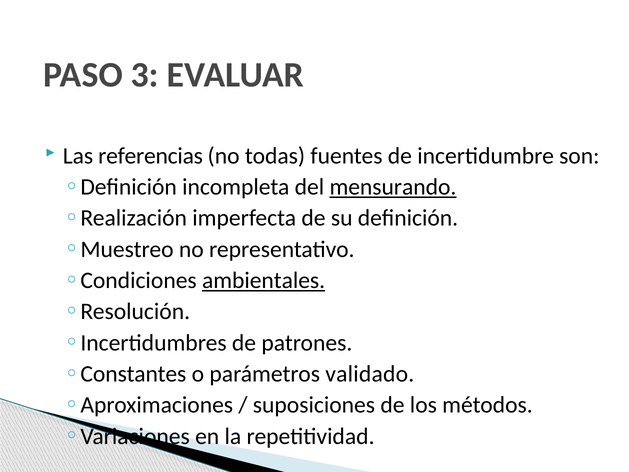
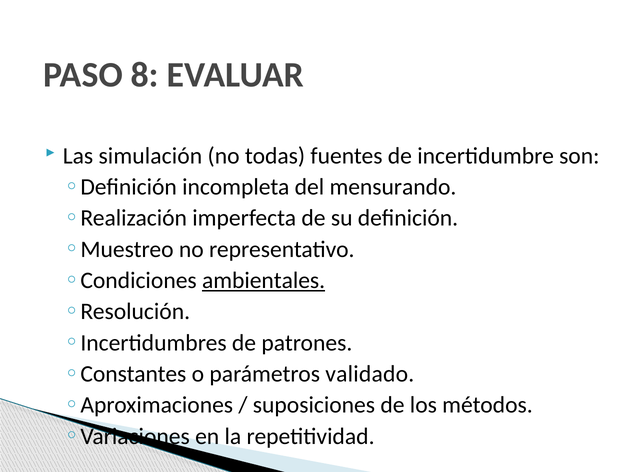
3: 3 -> 8
referencias: referencias -> simulación
mensurando underline: present -> none
